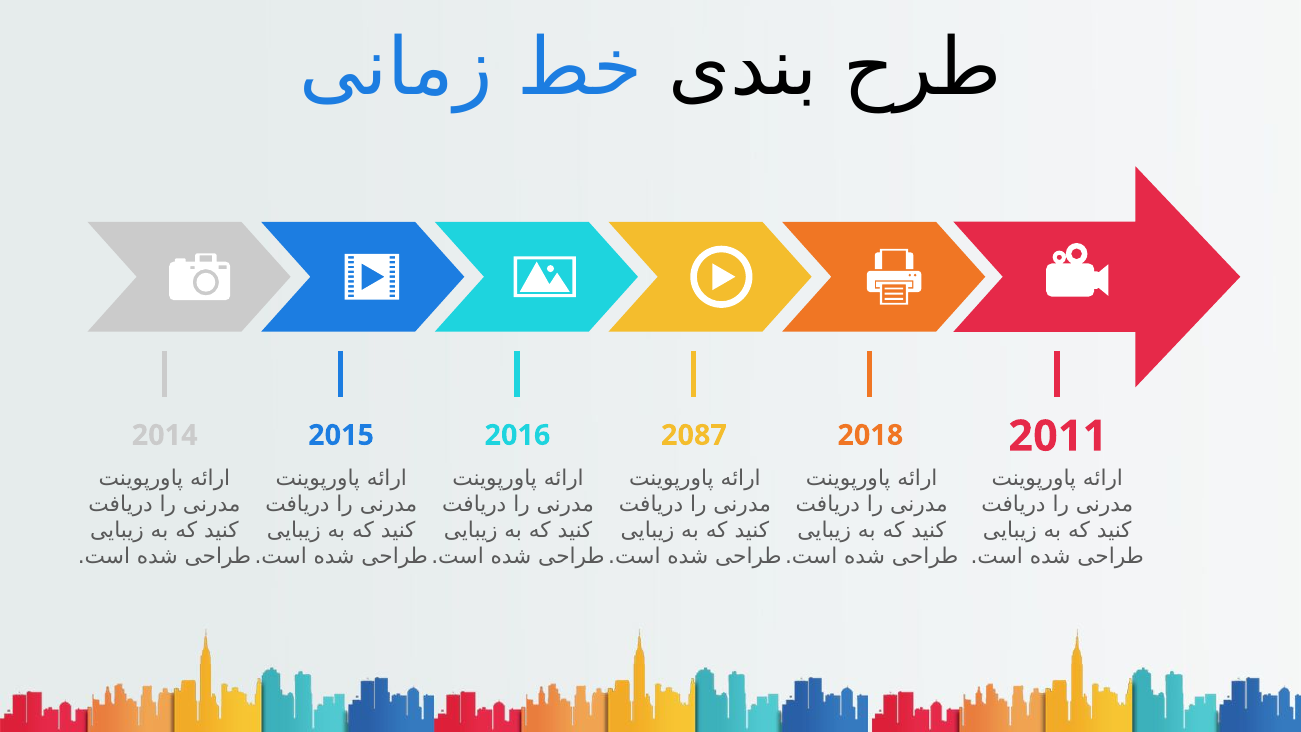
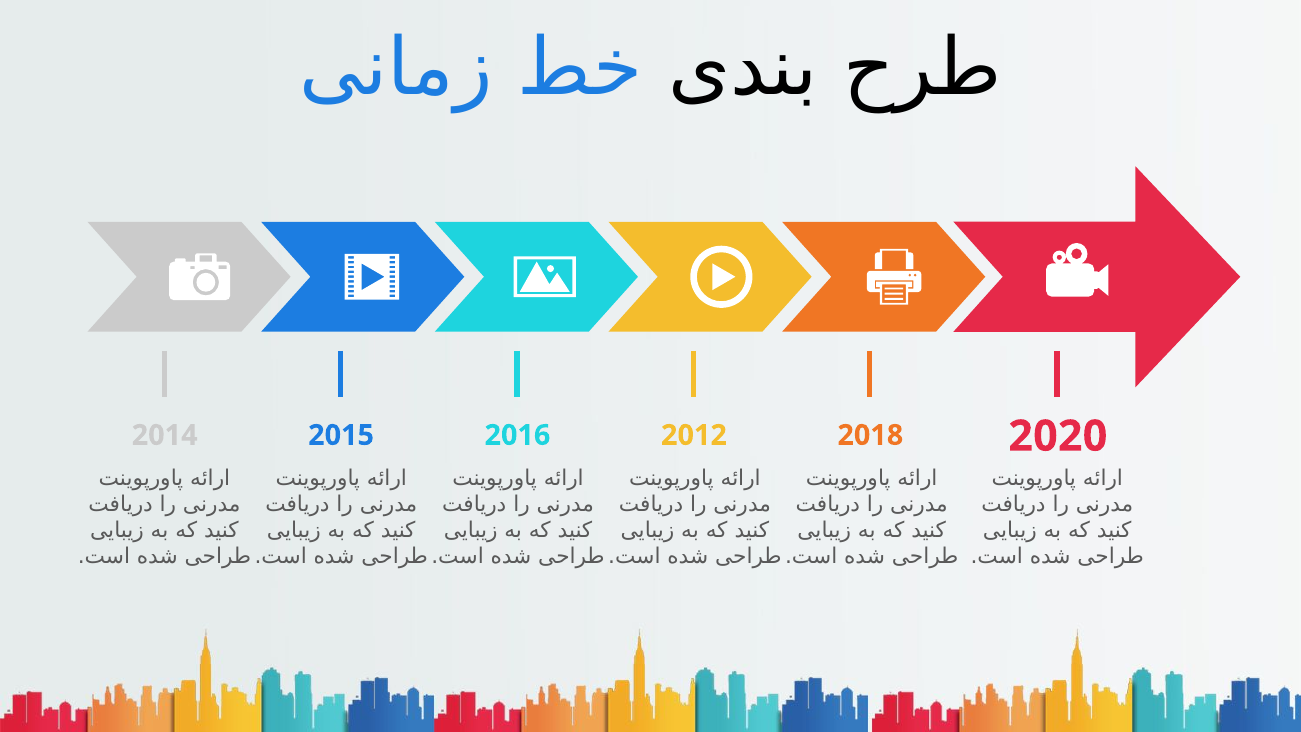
2011: 2011 -> 2020
2087: 2087 -> 2012
